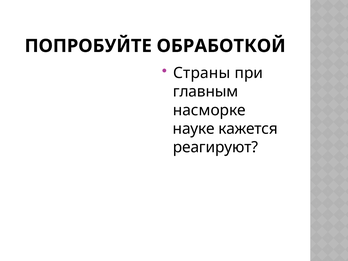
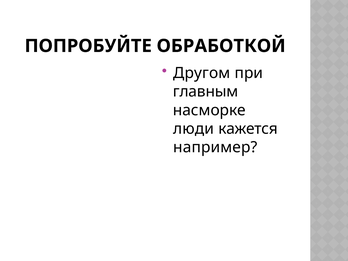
Страны: Страны -> Другом
науке: науке -> люди
реагируют: реагируют -> например
